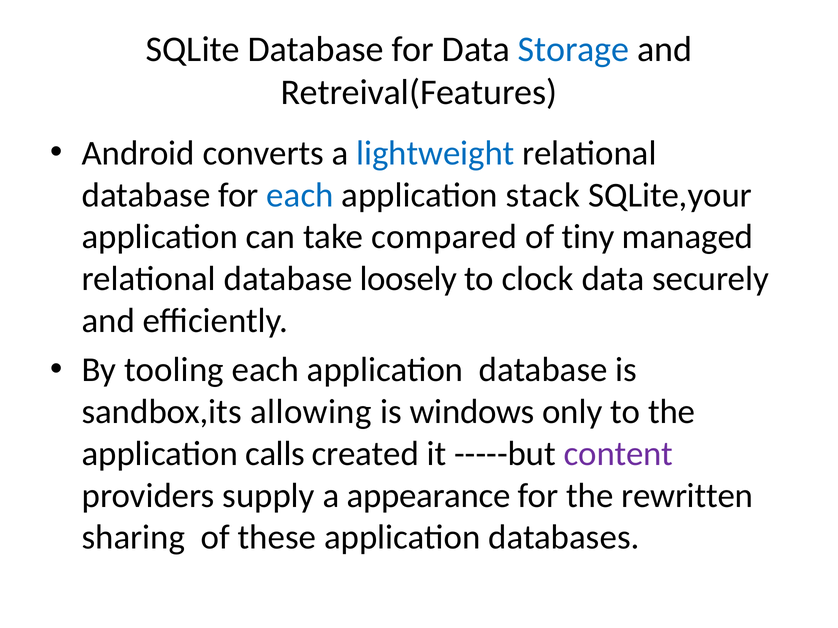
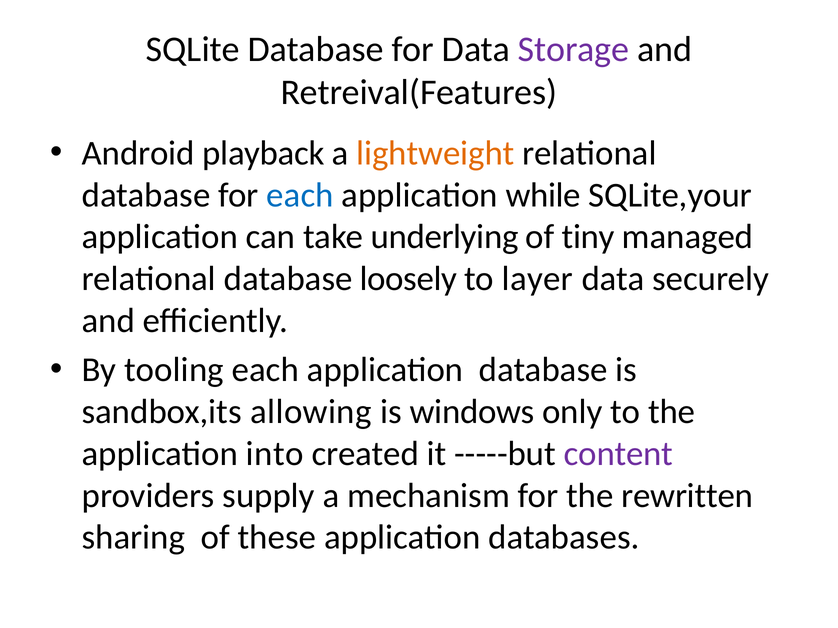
Storage colour: blue -> purple
converts: converts -> playback
lightweight colour: blue -> orange
stack: stack -> while
compared: compared -> underlying
clock: clock -> layer
calls: calls -> into
appearance: appearance -> mechanism
